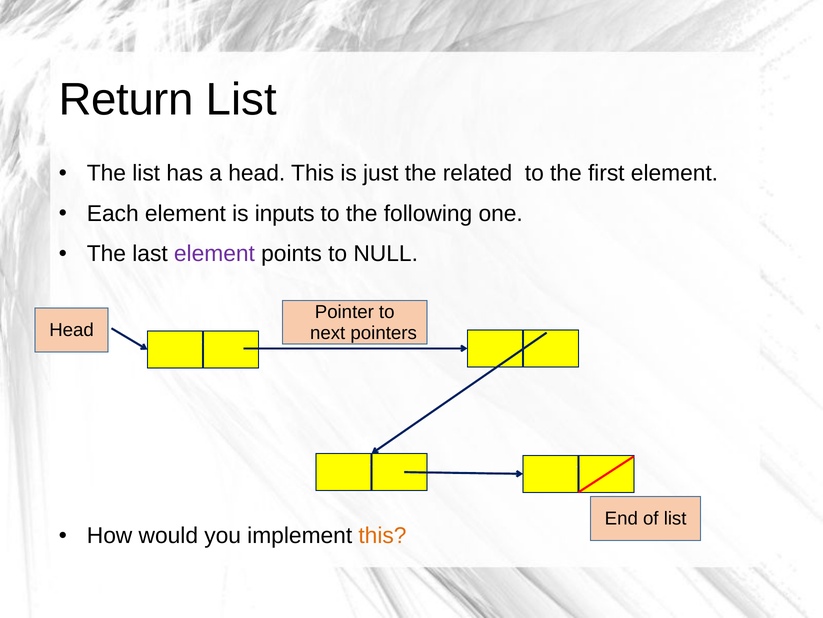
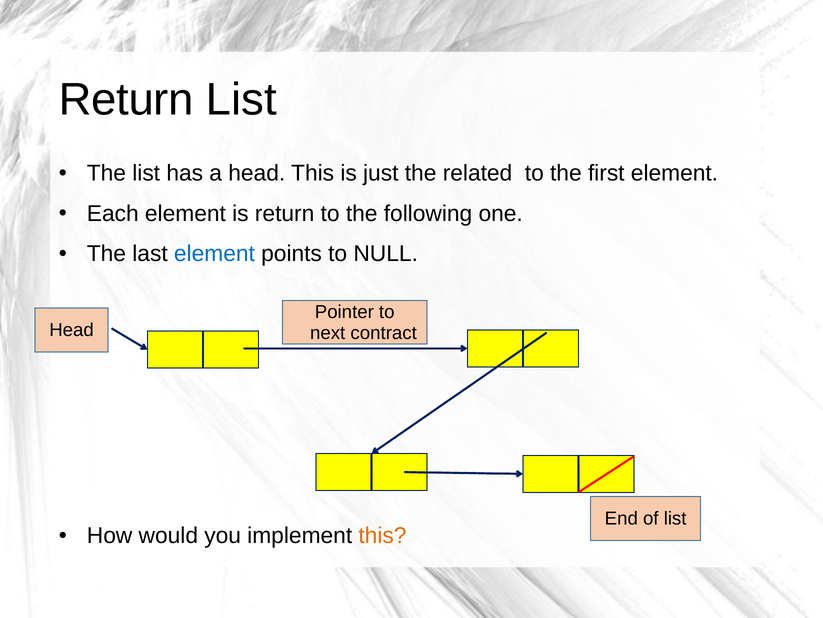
is inputs: inputs -> return
element at (214, 254) colour: purple -> blue
pointers: pointers -> contract
